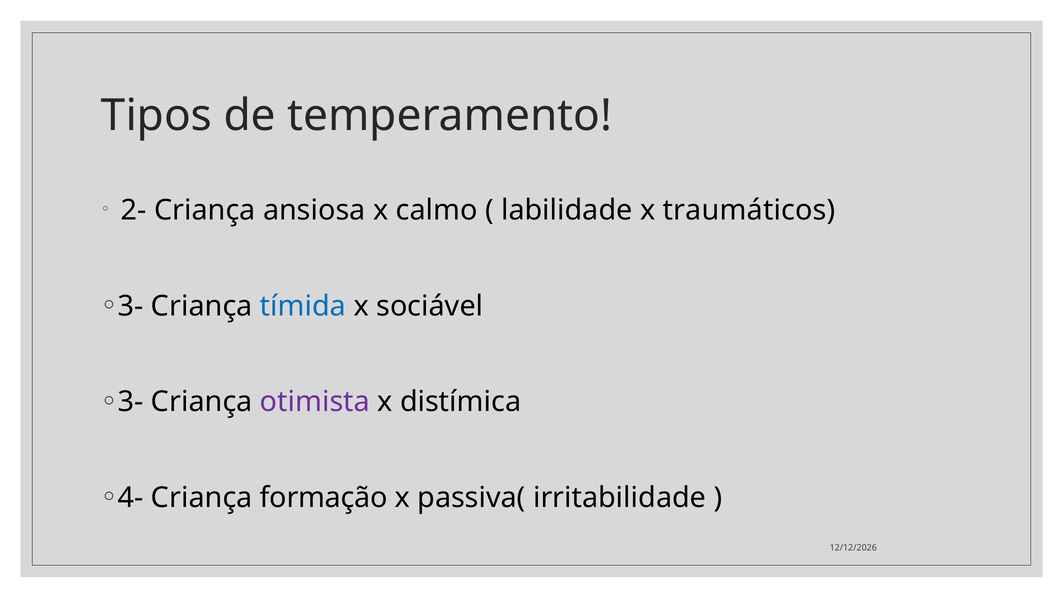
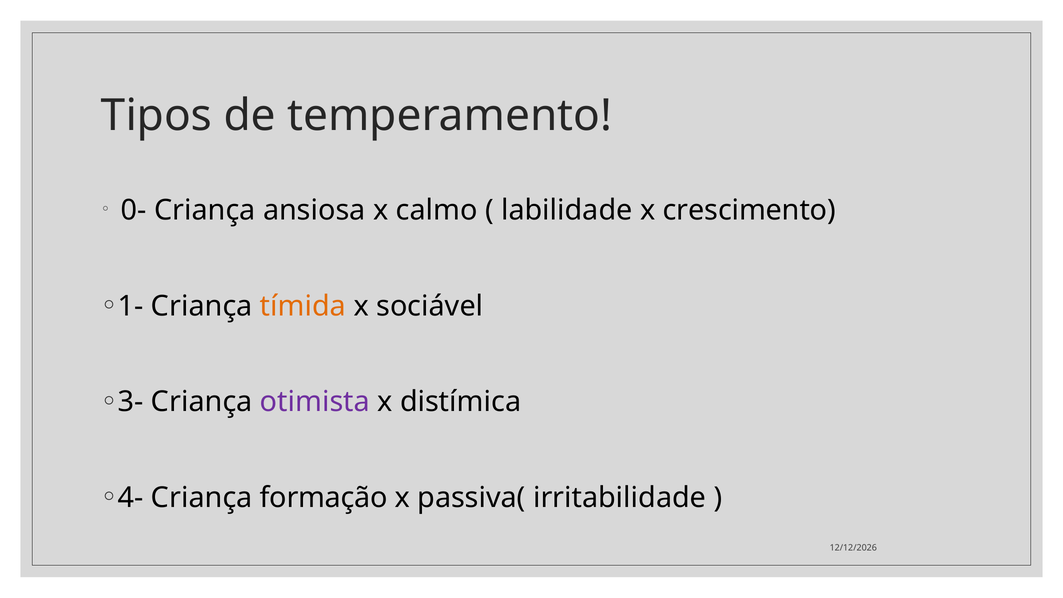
2-: 2- -> 0-
traumáticos: traumáticos -> crescimento
3- at (131, 306): 3- -> 1-
tímida colour: blue -> orange
